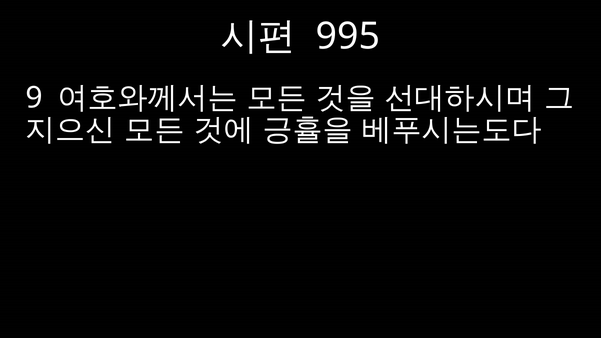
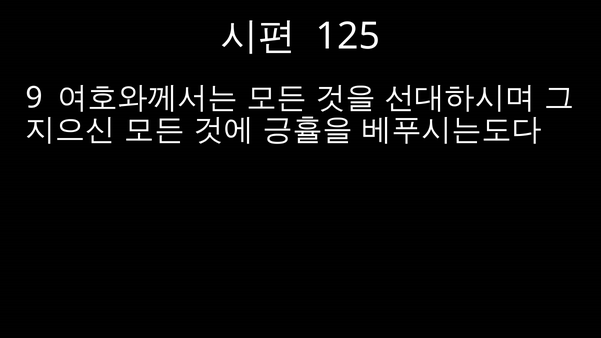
995: 995 -> 125
